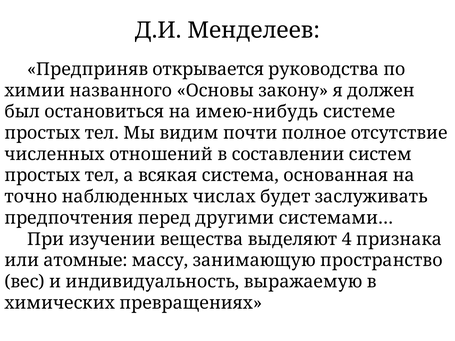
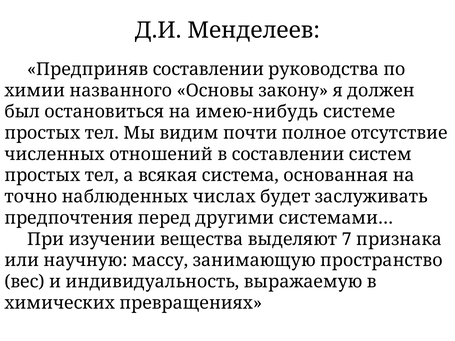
Предприняв открывается: открывается -> составлении
4: 4 -> 7
атомные: атомные -> научную
